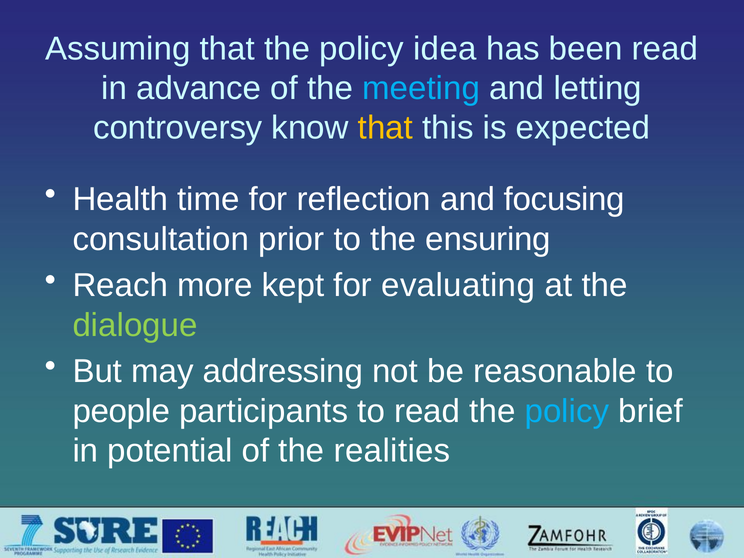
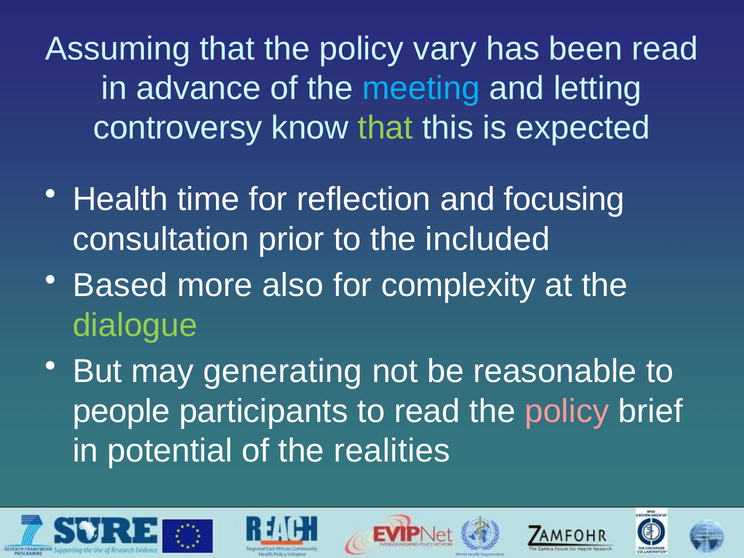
idea: idea -> vary
that at (385, 128) colour: yellow -> light green
ensuring: ensuring -> included
Reach: Reach -> Based
kept: kept -> also
evaluating: evaluating -> complexity
addressing: addressing -> generating
policy at (567, 411) colour: light blue -> pink
